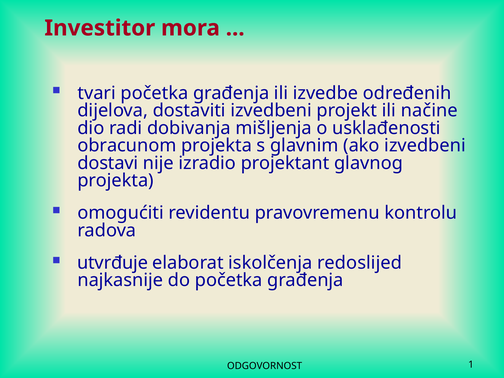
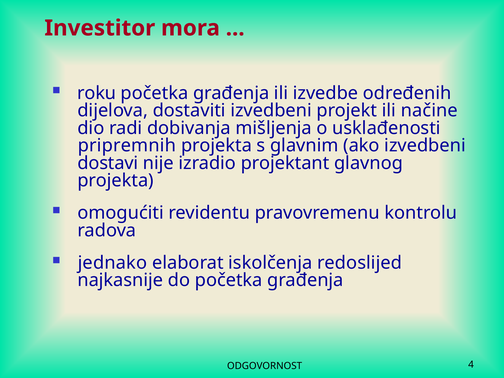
tvari: tvari -> roku
obracunom: obracunom -> pripremnih
utvrđuje: utvrđuje -> jednako
1: 1 -> 4
